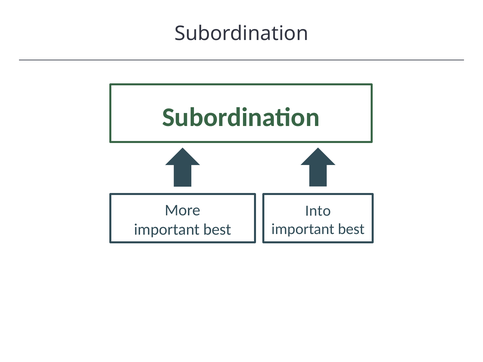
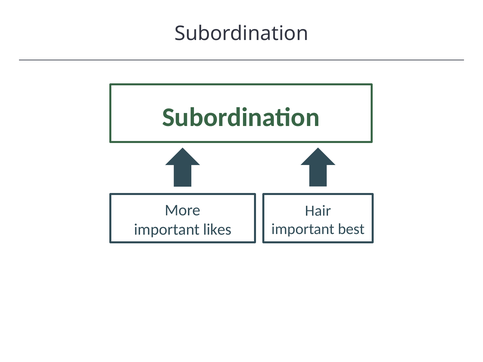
Into: Into -> Hair
best at (217, 230): best -> likes
